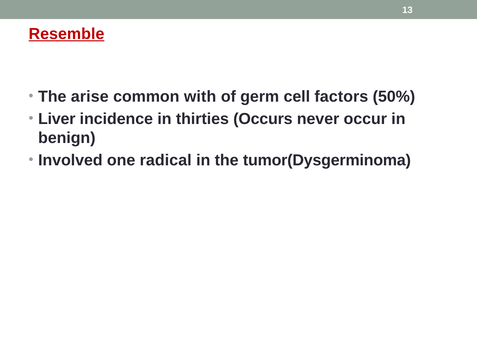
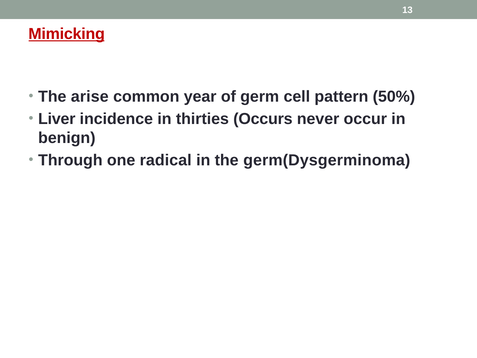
Resemble: Resemble -> Mimicking
with: with -> year
factors: factors -> pattern
Involved: Involved -> Through
tumor(Dysgerminoma: tumor(Dysgerminoma -> germ(Dysgerminoma
